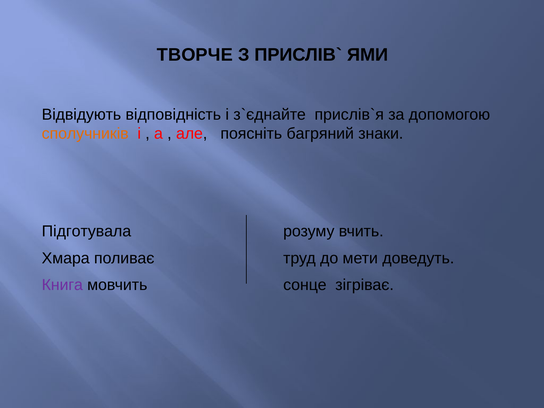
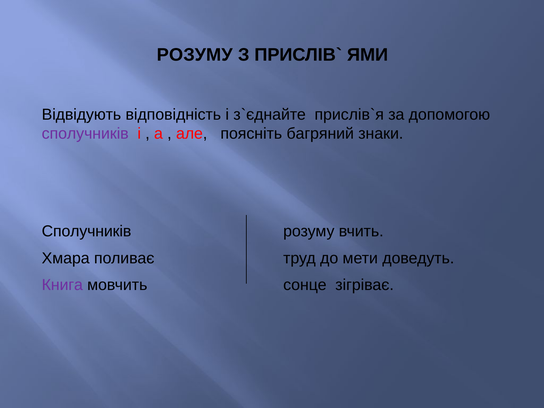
ТВОРЧЕ at (195, 55): ТВОРЧЕ -> РОЗУМУ
сполучників at (85, 134) colour: orange -> purple
Підготувала at (86, 231): Підготувала -> Сполучників
